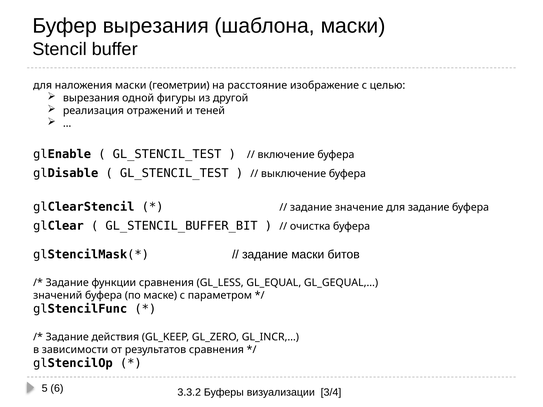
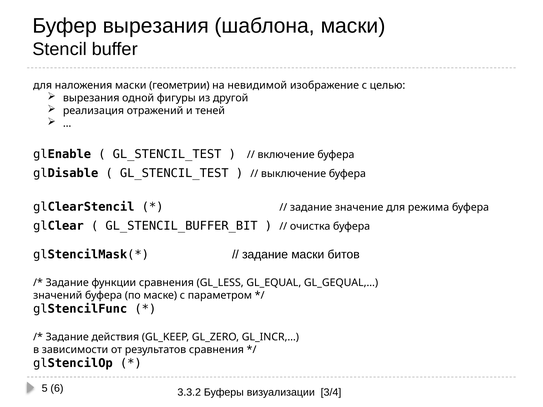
расстояние: расстояние -> невидимой
для задание: задание -> режима
